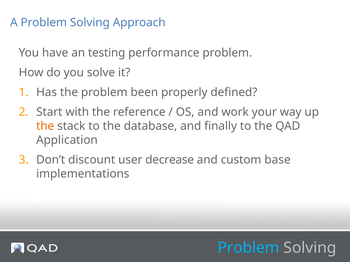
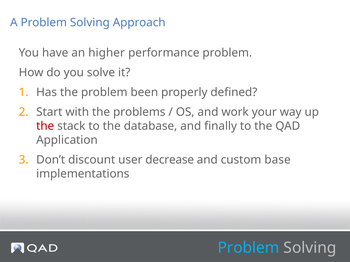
testing: testing -> higher
reference: reference -> problems
the at (45, 126) colour: orange -> red
